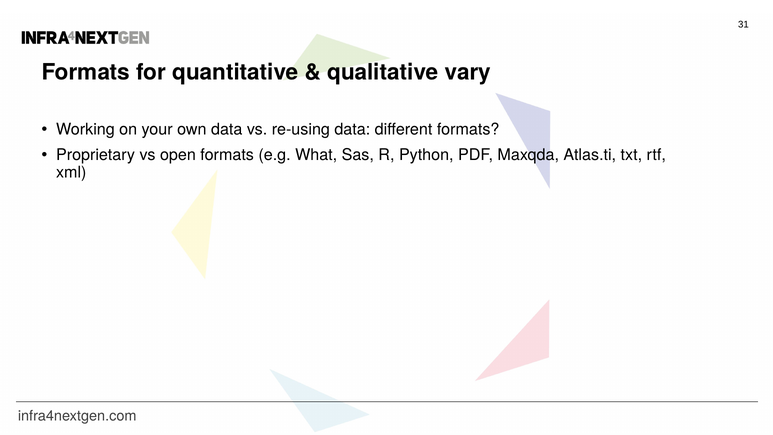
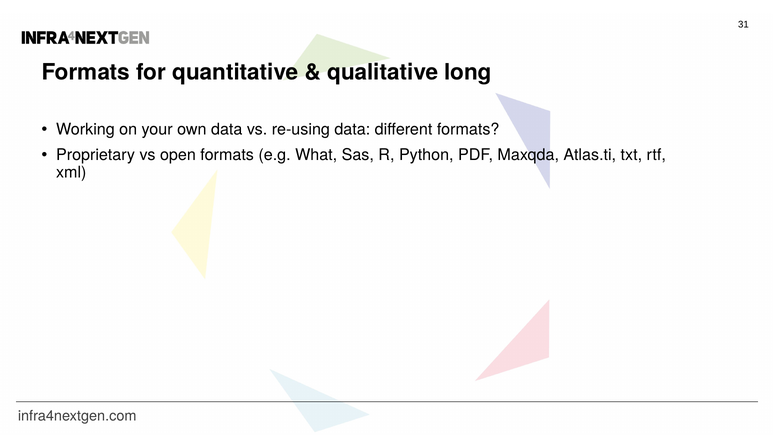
vary: vary -> long
